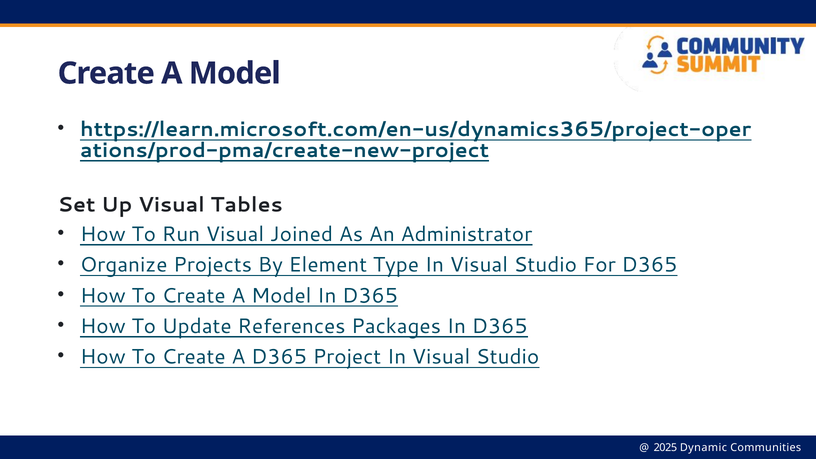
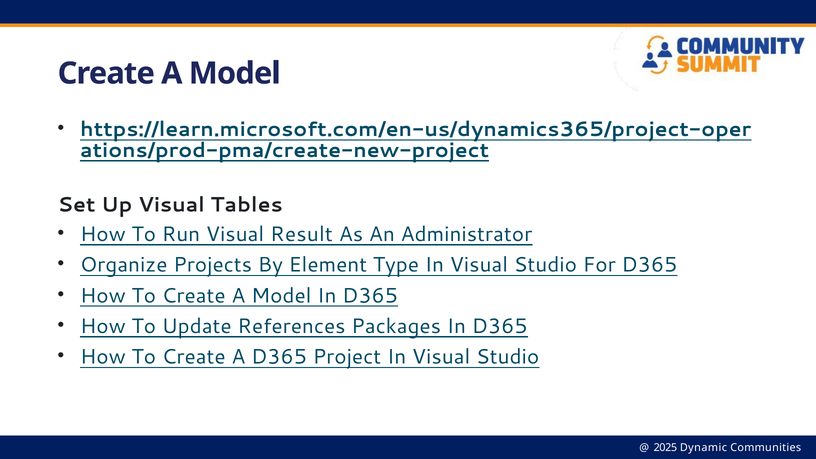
Joined: Joined -> Result
